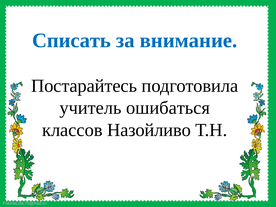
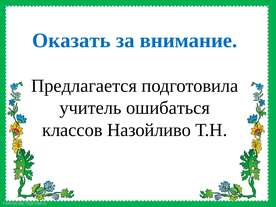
Списать: Списать -> Оказать
Постарайтесь: Постарайтесь -> Предлагается
